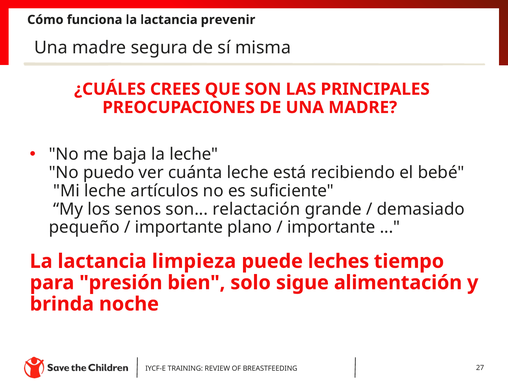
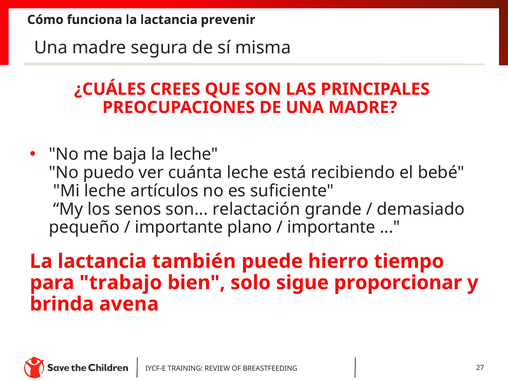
limpieza: limpieza -> también
leches: leches -> hierro
presión: presión -> trabajo
alimentación: alimentación -> proporcionar
noche: noche -> avena
